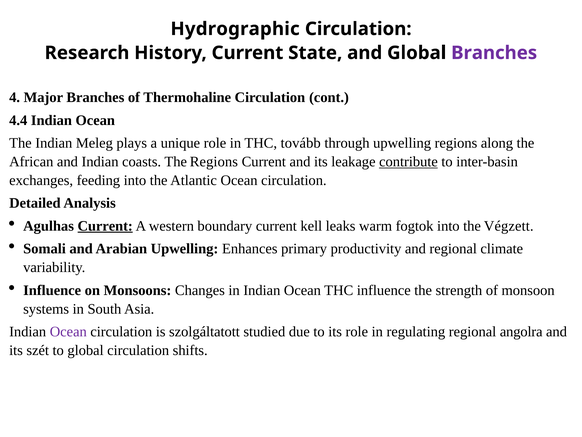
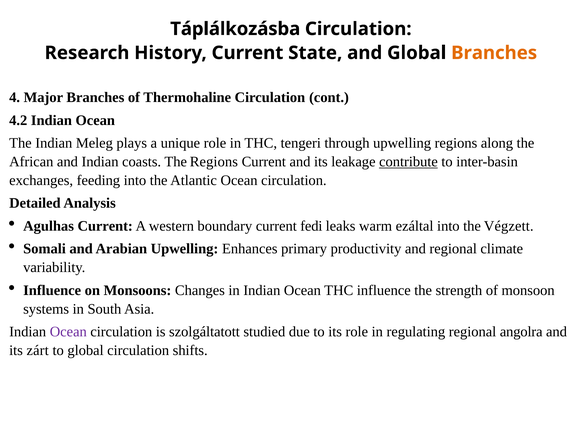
Hydrographic: Hydrographic -> Táplálkozásba
Branches at (494, 53) colour: purple -> orange
4.4: 4.4 -> 4.2
tovább: tovább -> tengeri
Current at (105, 226) underline: present -> none
kell: kell -> fedi
fogtok: fogtok -> ezáltal
szét: szét -> zárt
